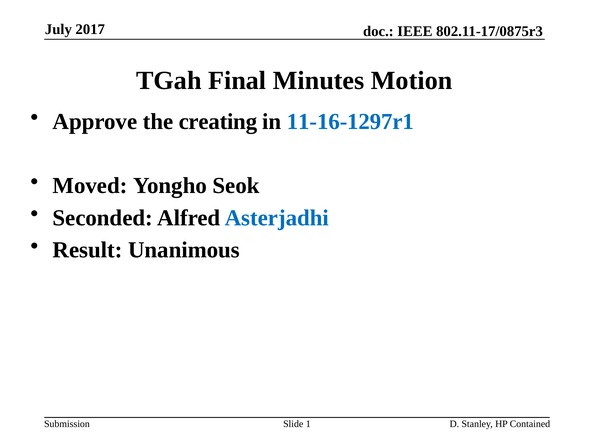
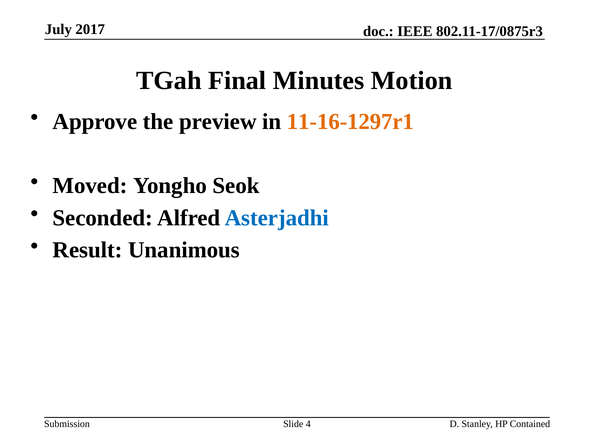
creating: creating -> preview
11-16-1297r1 colour: blue -> orange
1: 1 -> 4
